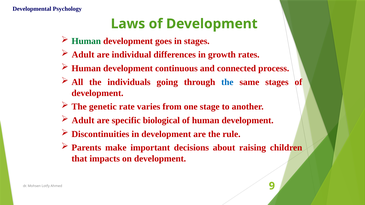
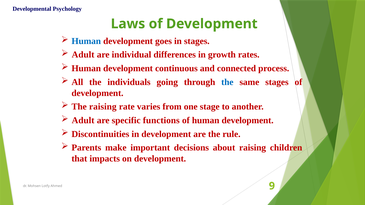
Human at (86, 41) colour: green -> blue
The genetic: genetic -> raising
biological: biological -> functions
